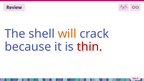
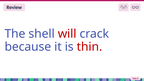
will colour: orange -> red
